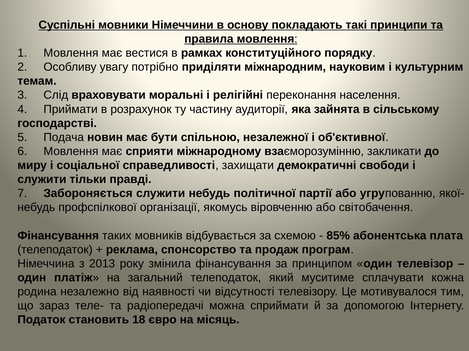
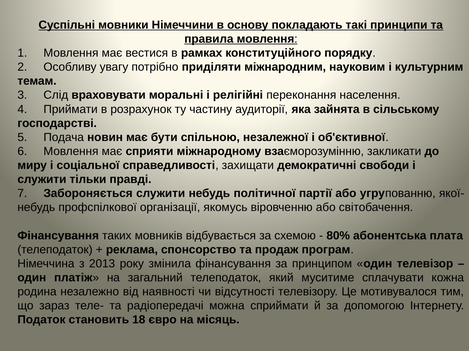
85%: 85% -> 80%
